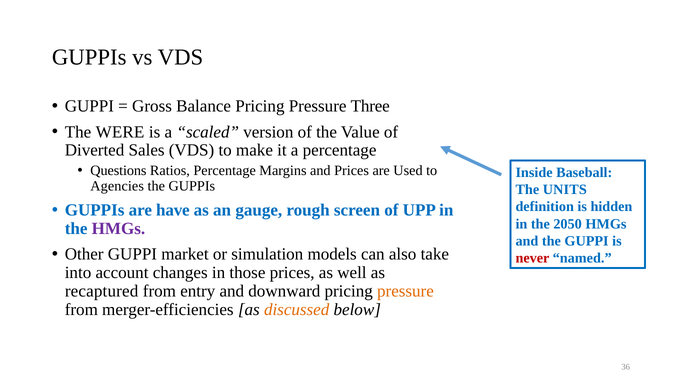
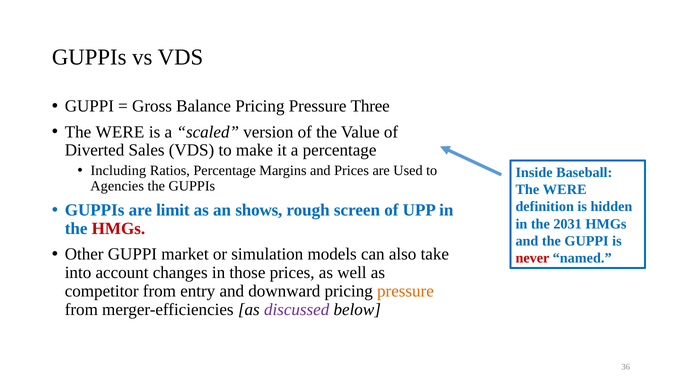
Questions: Questions -> Including
UNITS at (565, 189): UNITS -> WERE
have: have -> limit
gauge: gauge -> shows
2050: 2050 -> 2031
HMGs at (118, 228) colour: purple -> red
recaptured: recaptured -> competitor
discussed colour: orange -> purple
